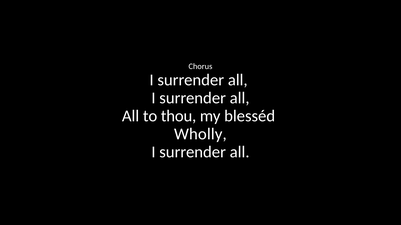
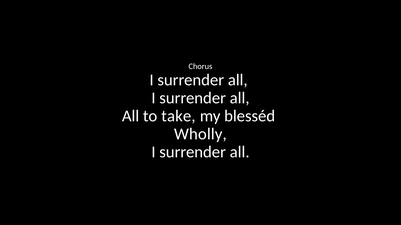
thou: thou -> take
